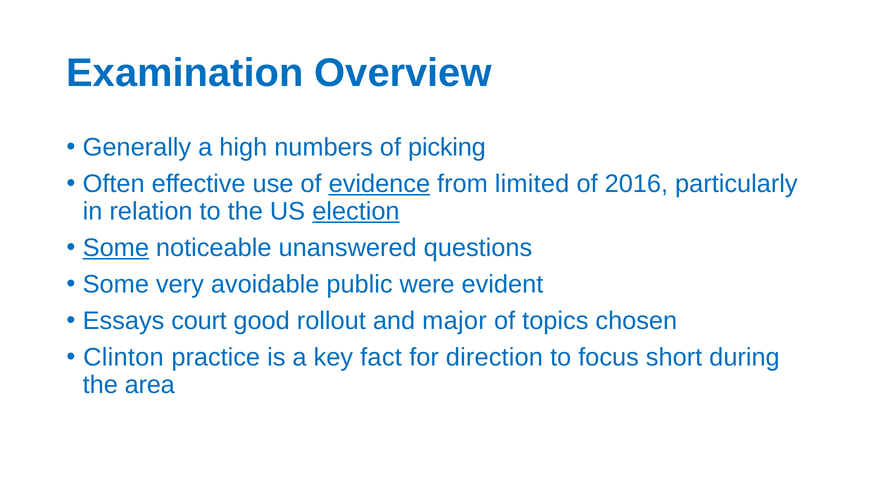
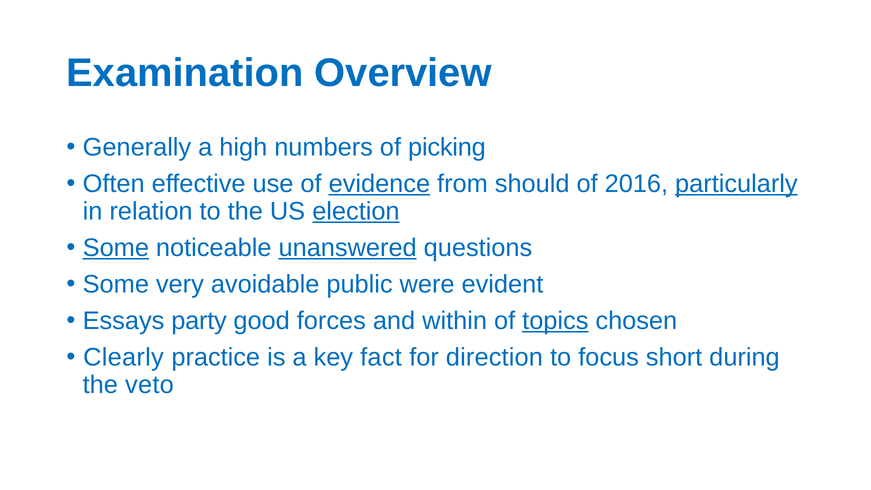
limited: limited -> should
particularly underline: none -> present
unanswered underline: none -> present
court: court -> party
rollout: rollout -> forces
major: major -> within
topics underline: none -> present
Clinton: Clinton -> Clearly
area: area -> veto
